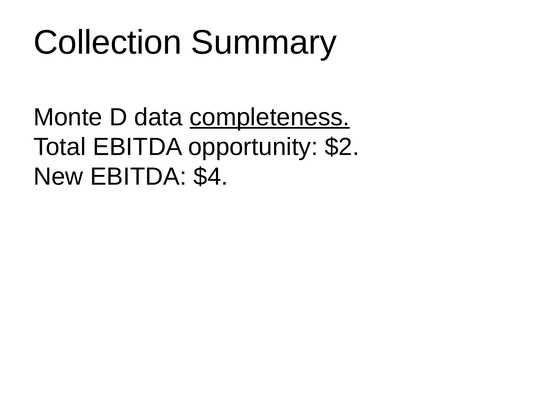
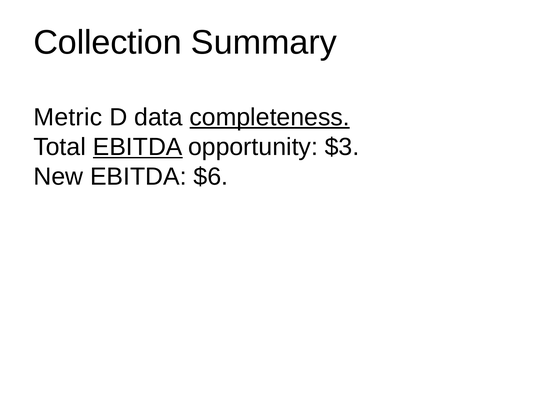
Monte: Monte -> Metric
EBITDA at (138, 147) underline: none -> present
$2: $2 -> $3
$4: $4 -> $6
